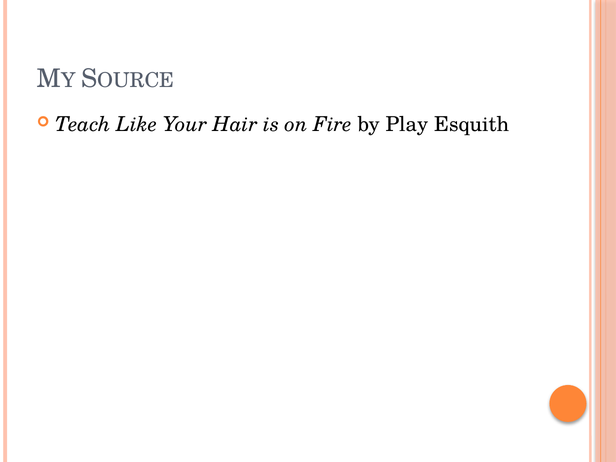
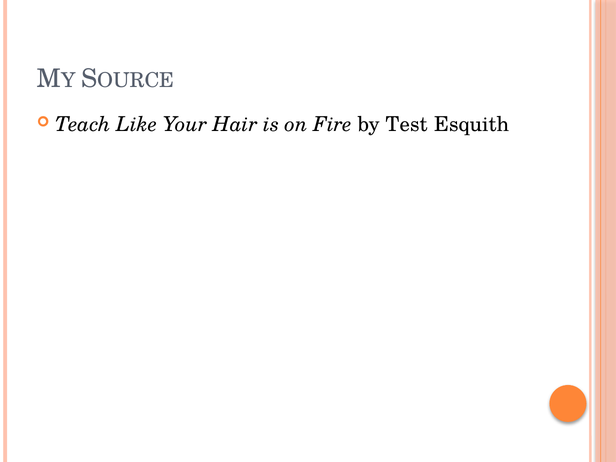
Play: Play -> Test
